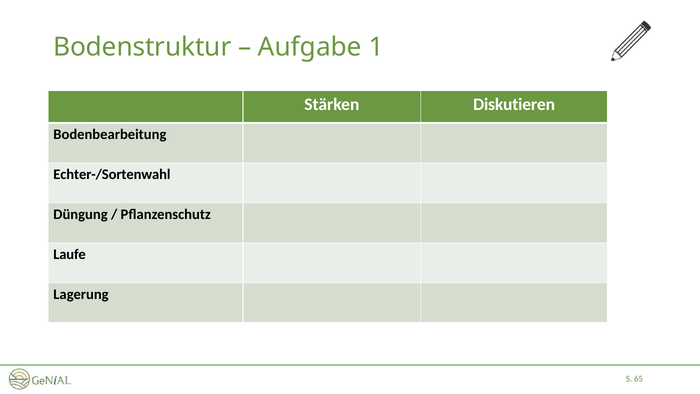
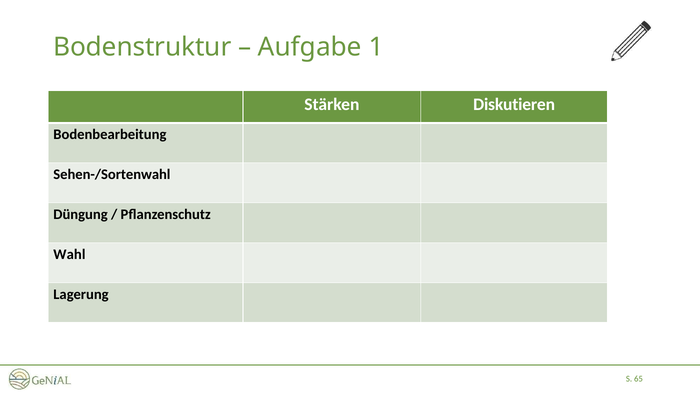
Echter-/Sortenwahl: Echter-/Sortenwahl -> Sehen-/Sortenwahl
Laufe: Laufe -> Wahl
